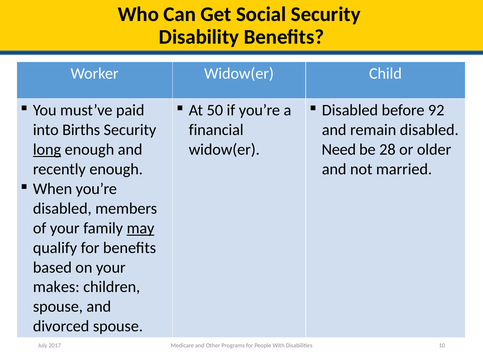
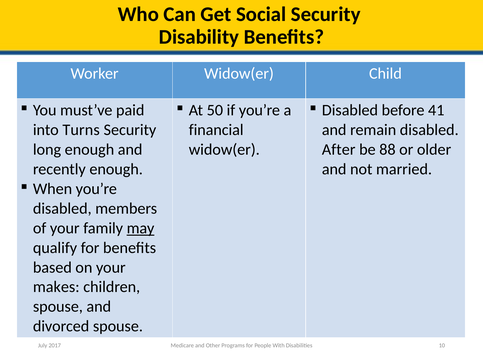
92: 92 -> 41
Births: Births -> Turns
long underline: present -> none
Need: Need -> After
28: 28 -> 88
